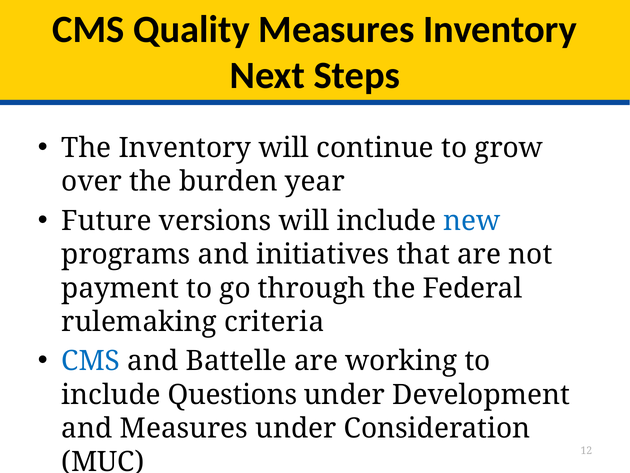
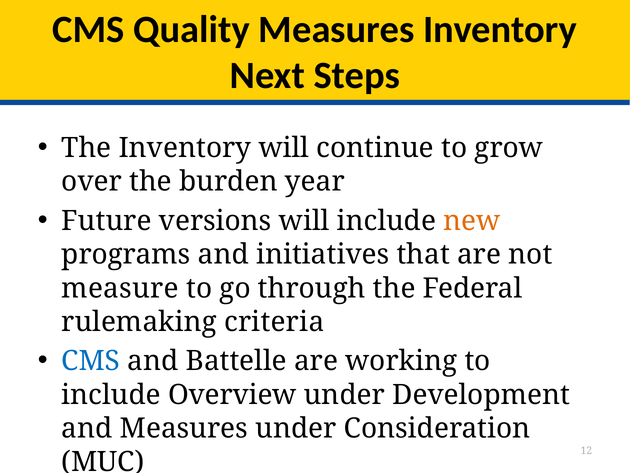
new colour: blue -> orange
payment: payment -> measure
Questions: Questions -> Overview
